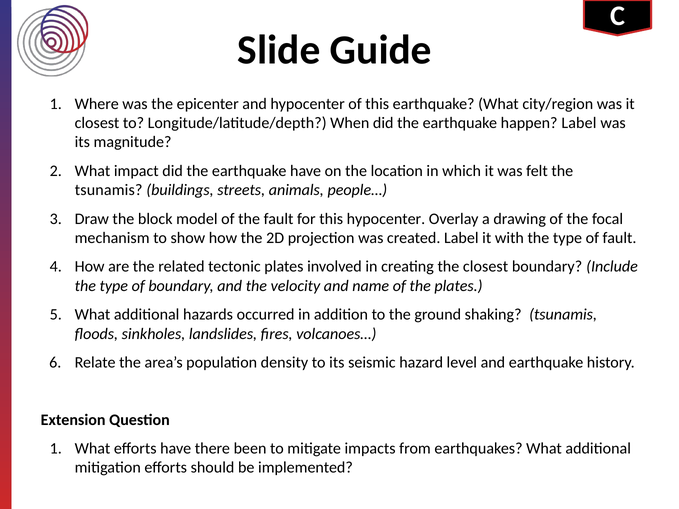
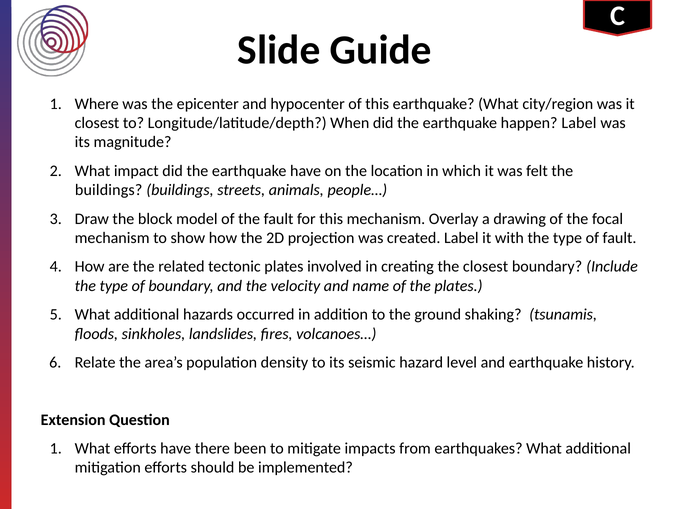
tsunamis at (109, 190): tsunamis -> buildings
this hypocenter: hypocenter -> mechanism
